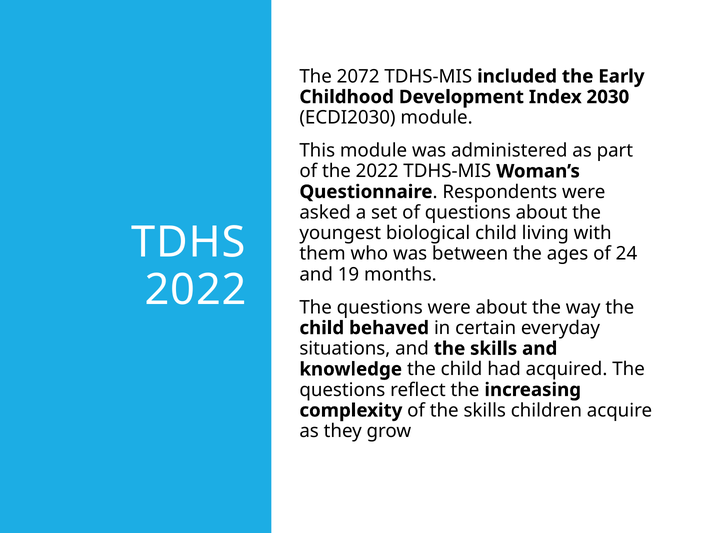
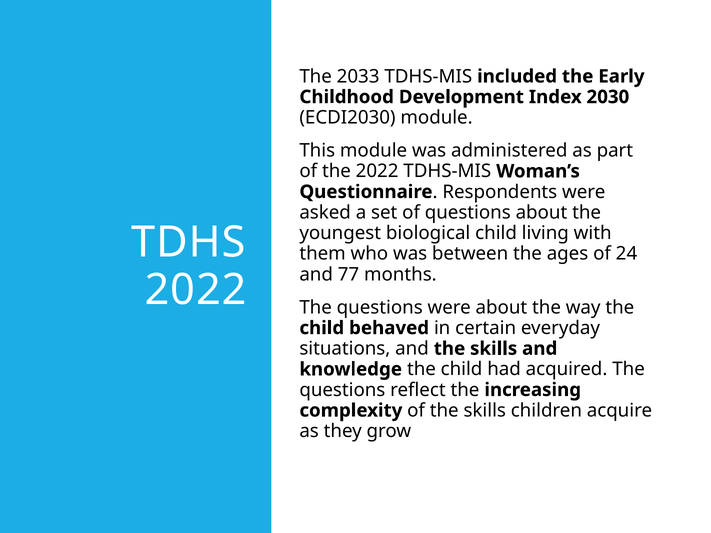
2072: 2072 -> 2033
19: 19 -> 77
